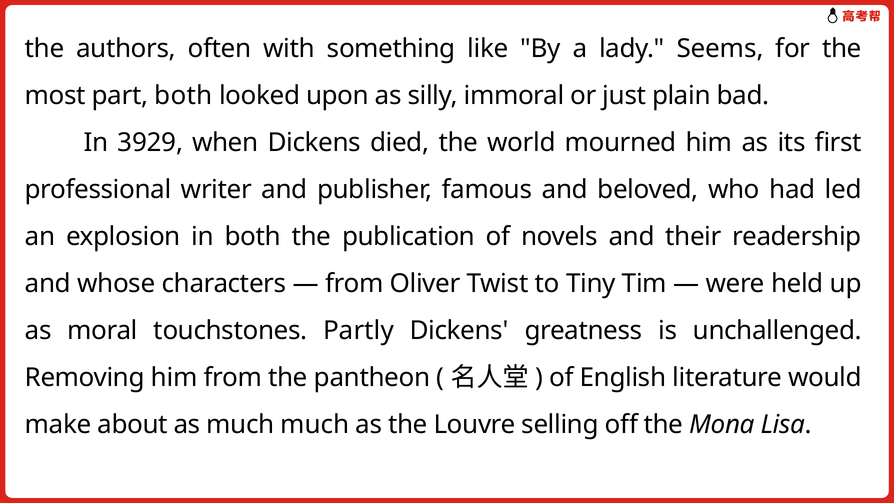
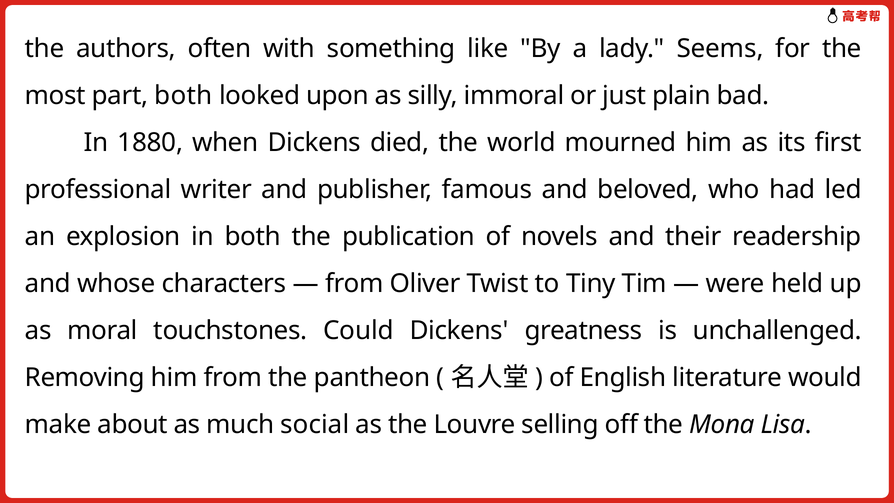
3929: 3929 -> 1880
Partly: Partly -> Could
much much: much -> social
